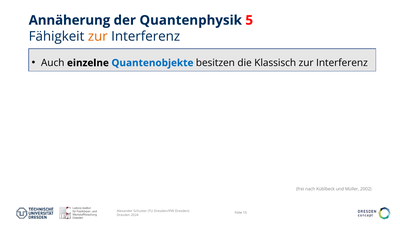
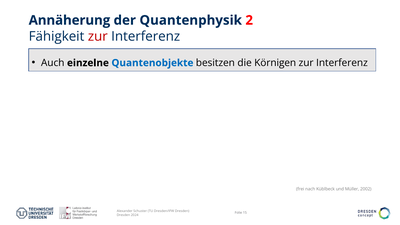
5: 5 -> 2
zur at (98, 36) colour: orange -> red
Klassisch: Klassisch -> Körnigen
